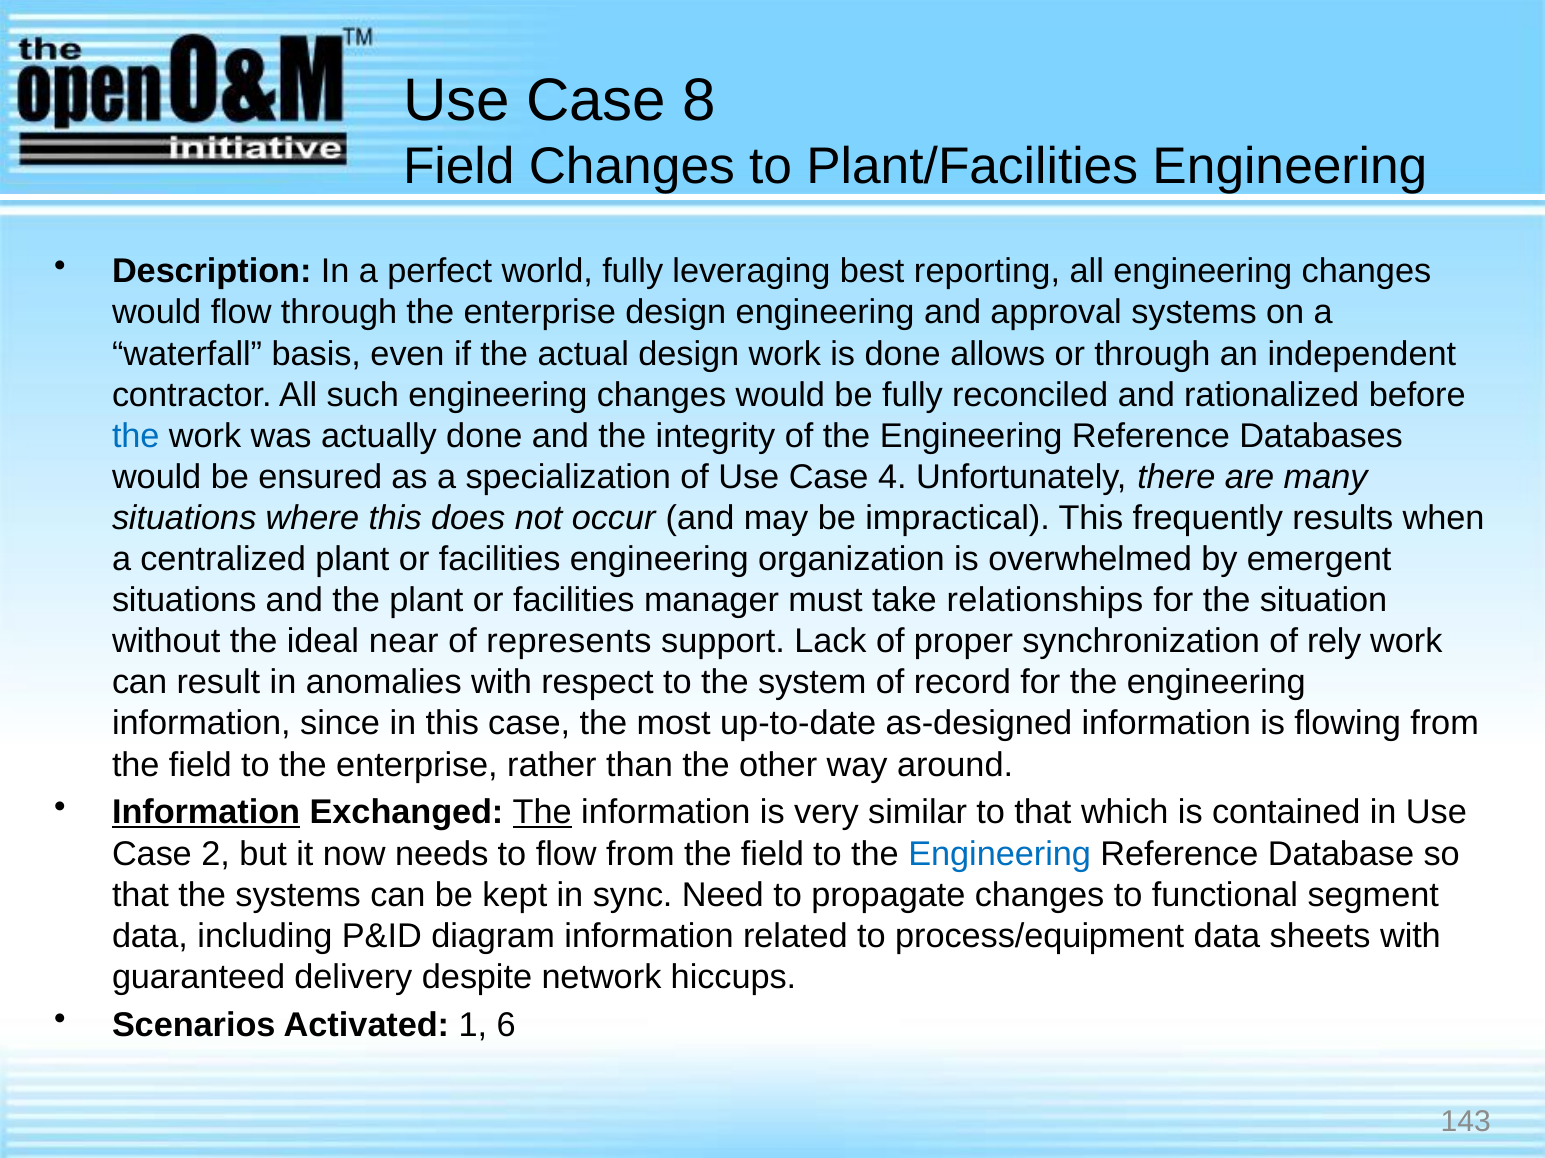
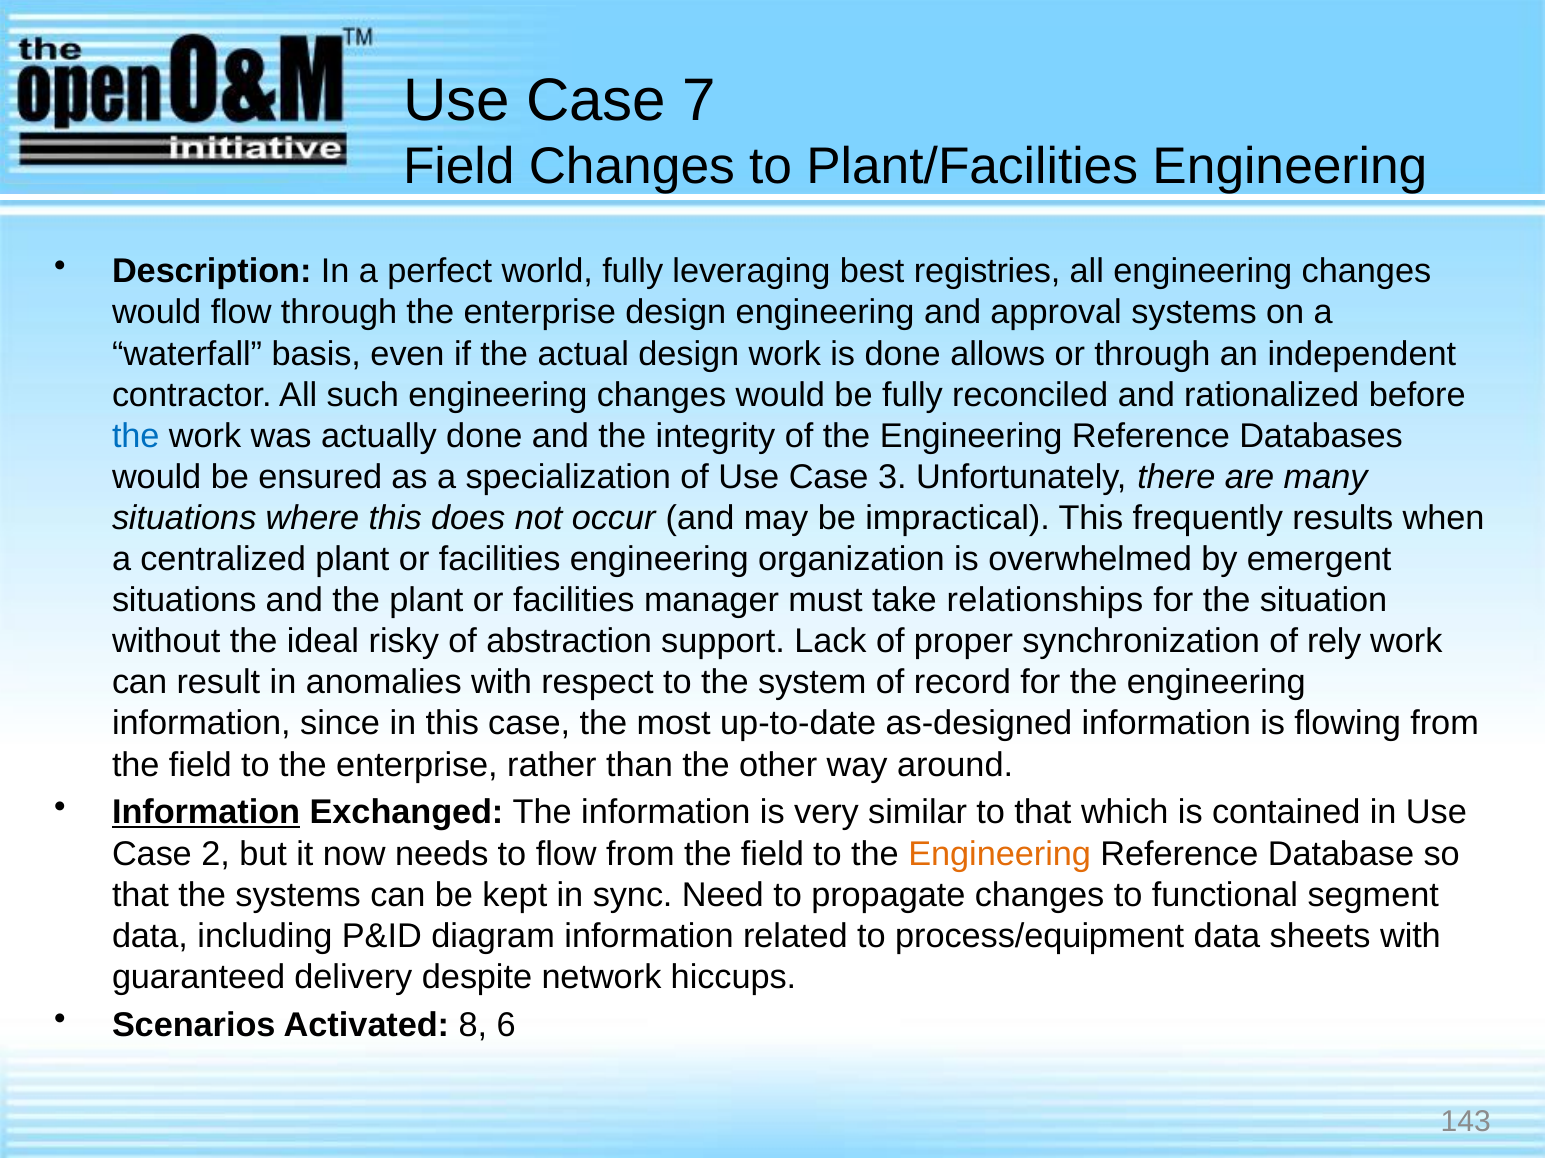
8: 8 -> 7
reporting: reporting -> registries
4: 4 -> 3
near: near -> risky
represents: represents -> abstraction
The at (542, 813) underline: present -> none
Engineering at (1000, 854) colour: blue -> orange
1: 1 -> 8
